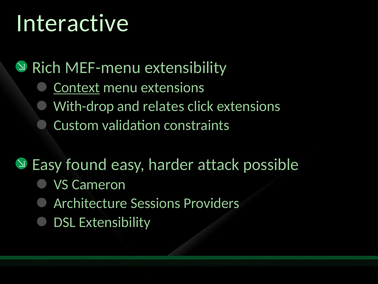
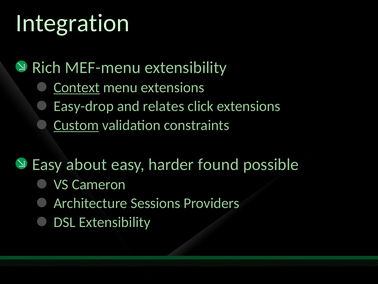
Interactive: Interactive -> Integration
With-drop: With-drop -> Easy-drop
Custom underline: none -> present
found: found -> about
attack: attack -> found
